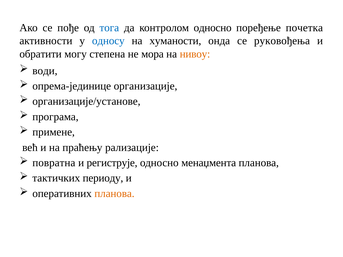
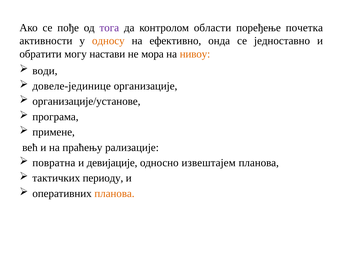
тога colour: blue -> purple
контролом односно: односно -> области
односу colour: blue -> orange
хуманости: хуманости -> ефективно
руковођења: руковођења -> једноставно
степена: степена -> настави
опрема-јединице: опрема-јединице -> довеле-јединице
региструје: региструје -> девијације
менаџмента: менаџмента -> извештајем
